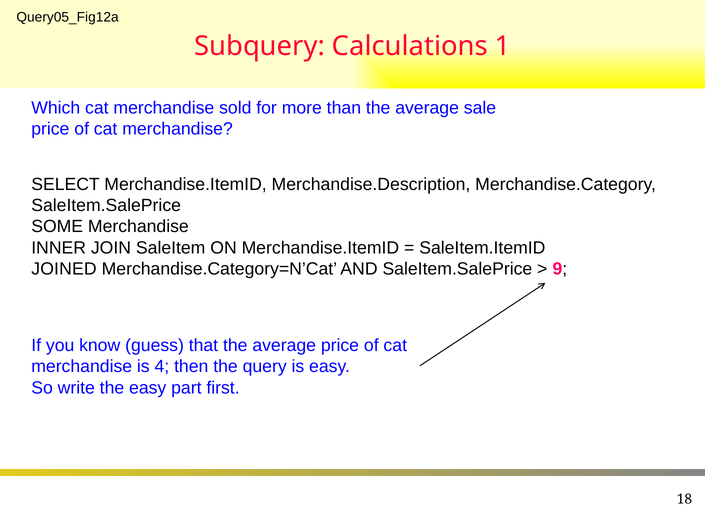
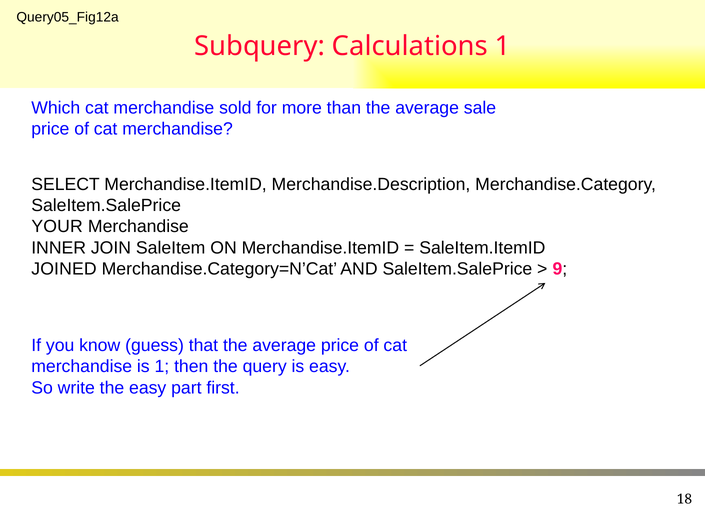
SOME: SOME -> YOUR
is 4: 4 -> 1
